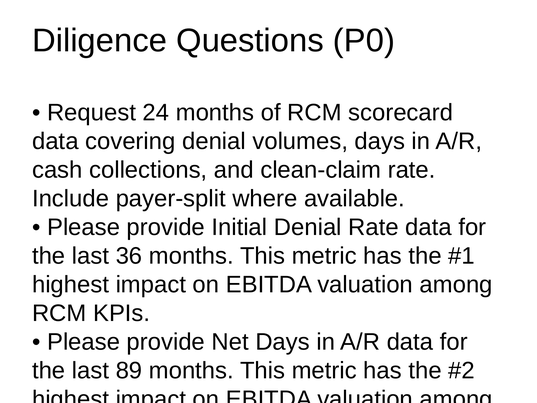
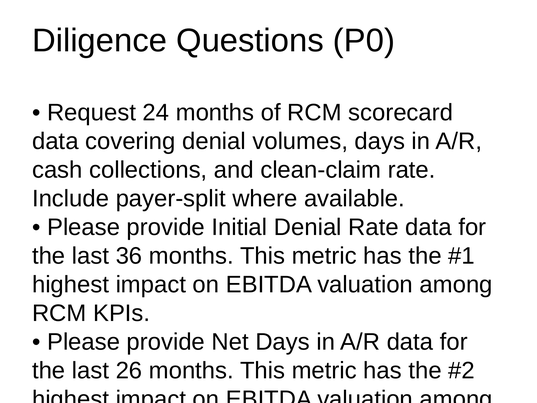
89: 89 -> 26
